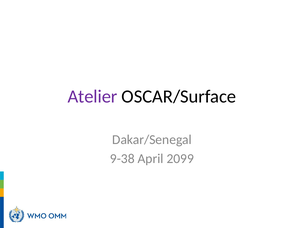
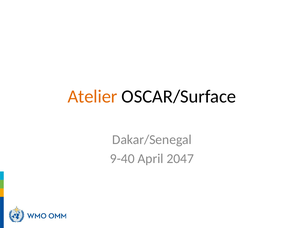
Atelier colour: purple -> orange
9-38: 9-38 -> 9-40
2099: 2099 -> 2047
